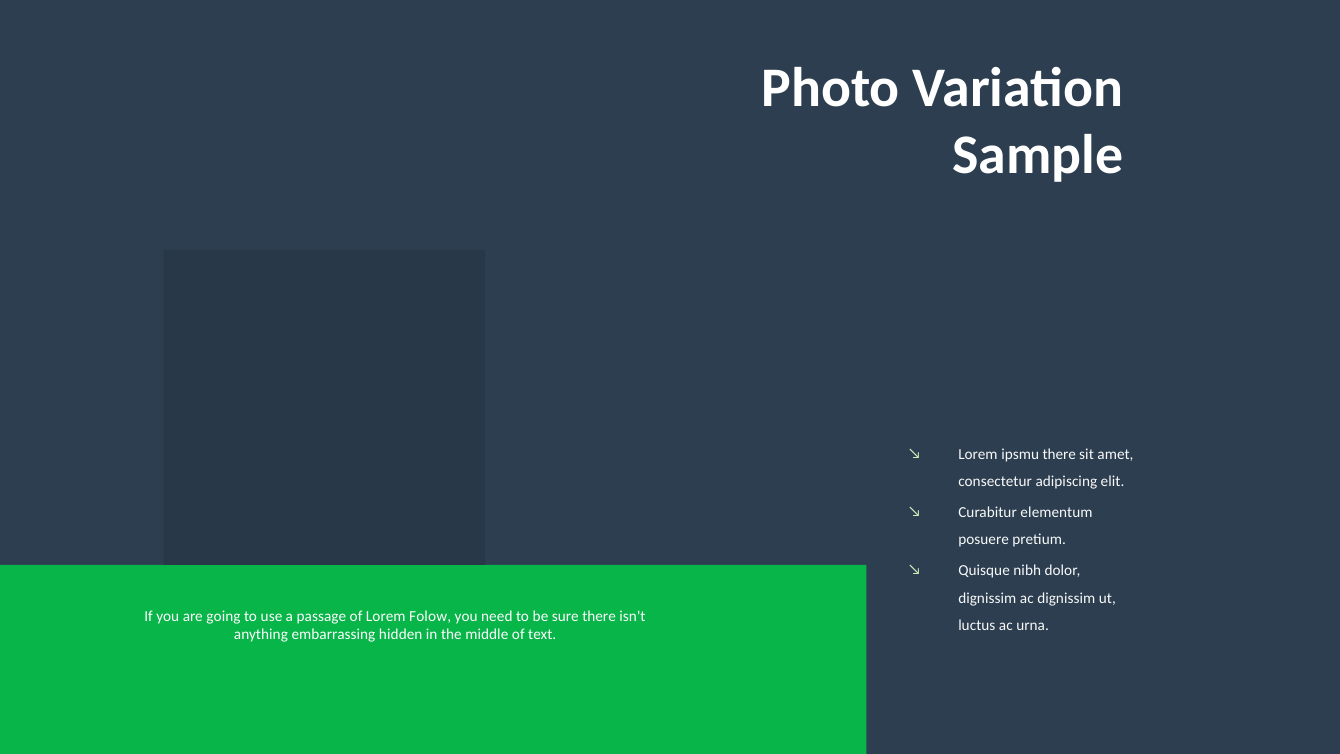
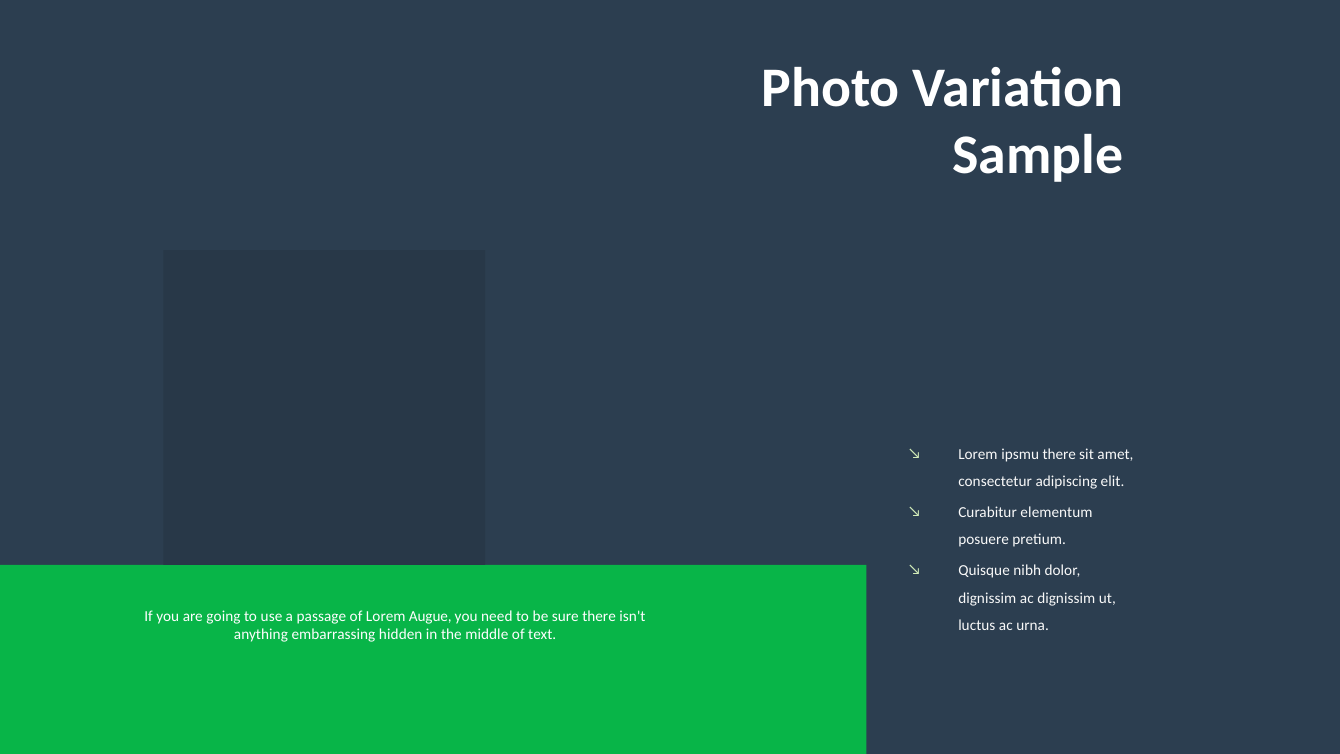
Folow: Folow -> Augue
